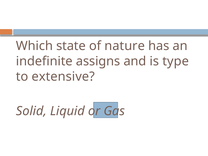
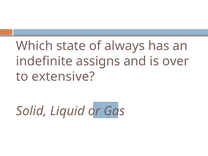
nature: nature -> always
type: type -> over
